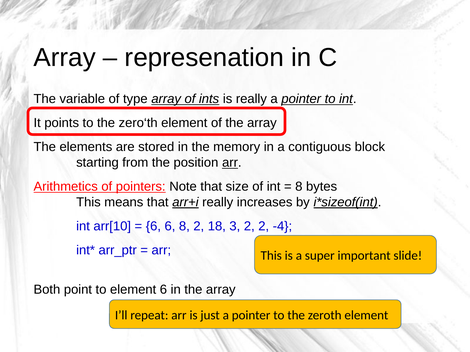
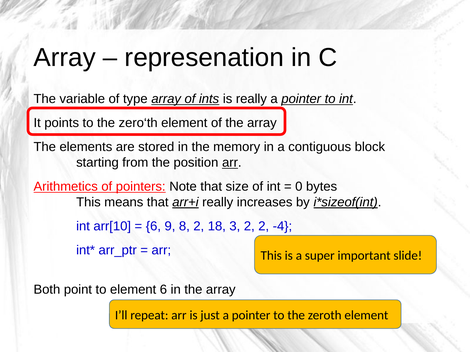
8 at (299, 187): 8 -> 0
6 6: 6 -> 9
